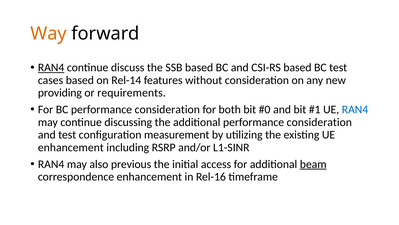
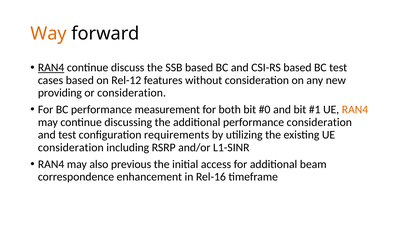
Rel-14: Rel-14 -> Rel-12
or requirements: requirements -> consideration
BC performance consideration: consideration -> measurement
RAN4 at (355, 109) colour: blue -> orange
measurement: measurement -> requirements
enhancement at (71, 147): enhancement -> consideration
beam underline: present -> none
